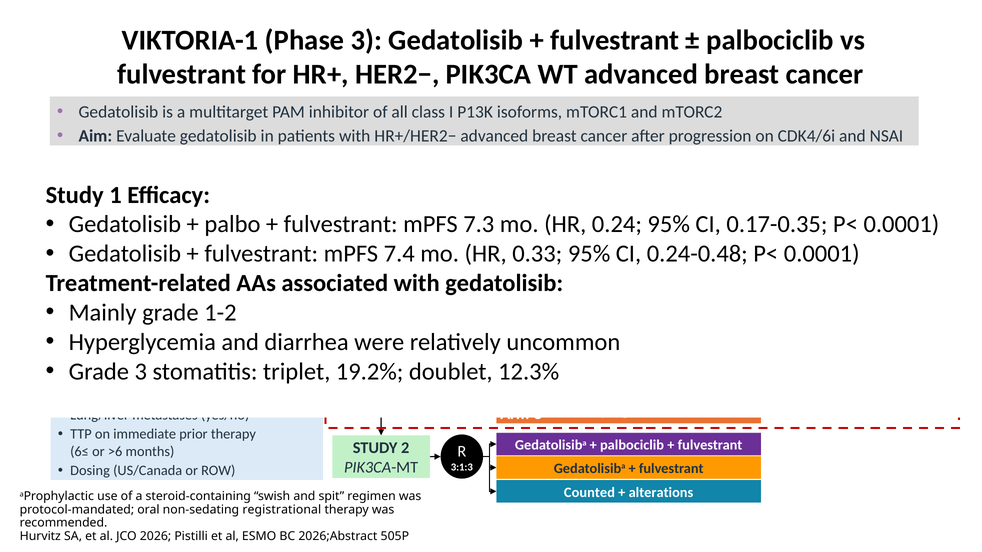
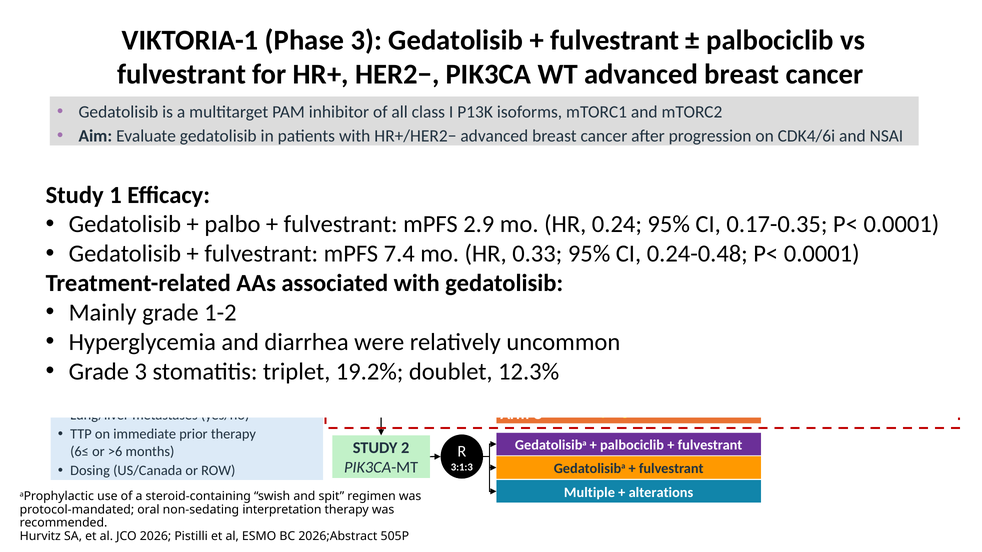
7.3: 7.3 -> 2.9
Counted: Counted -> Multiple
registrational: registrational -> interpretation
